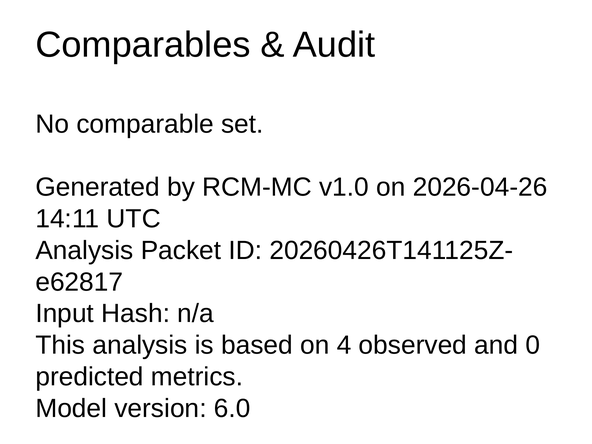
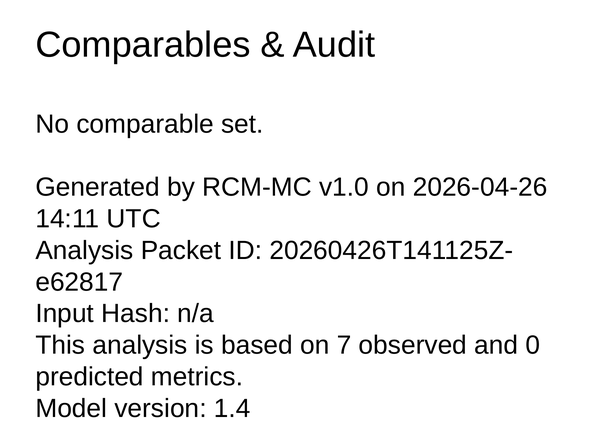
4: 4 -> 7
6.0: 6.0 -> 1.4
